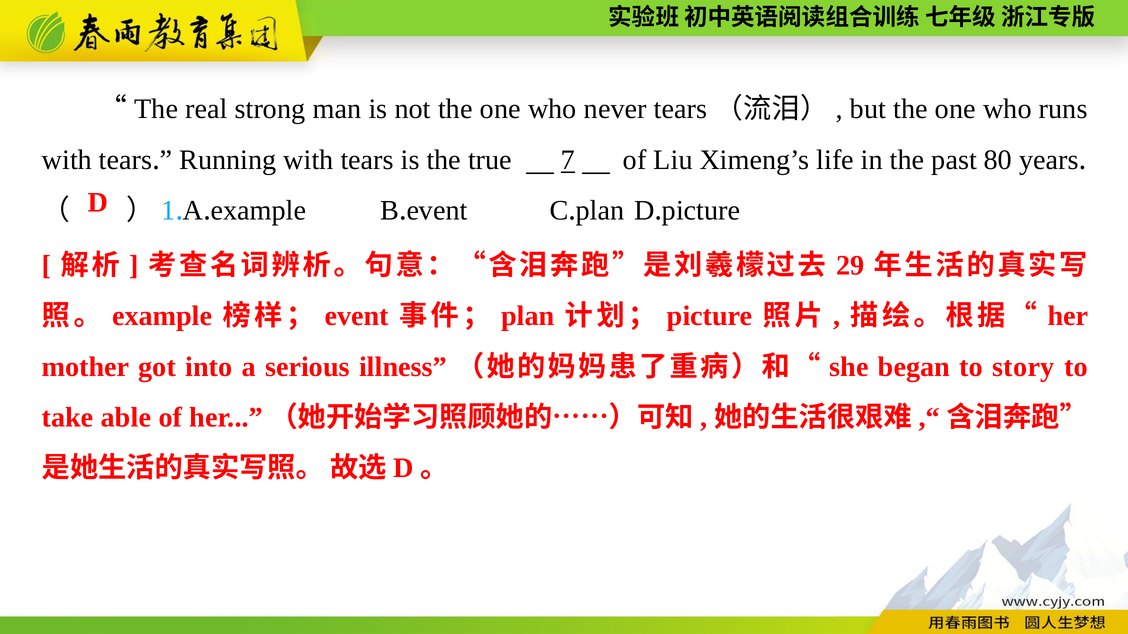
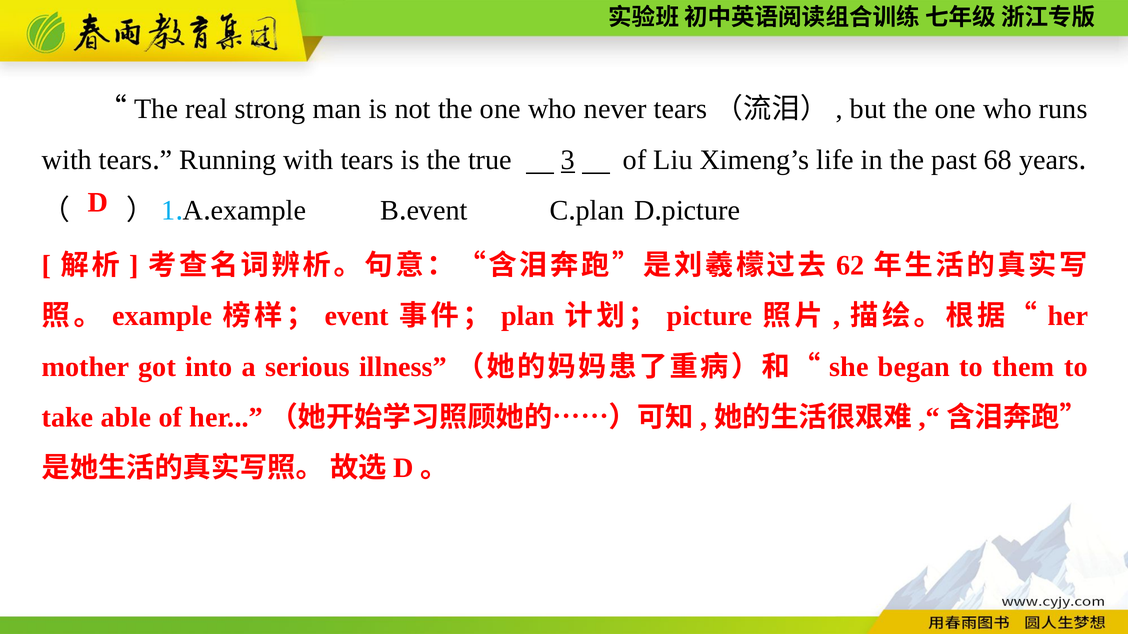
7: 7 -> 3
80: 80 -> 68
29: 29 -> 62
story: story -> them
